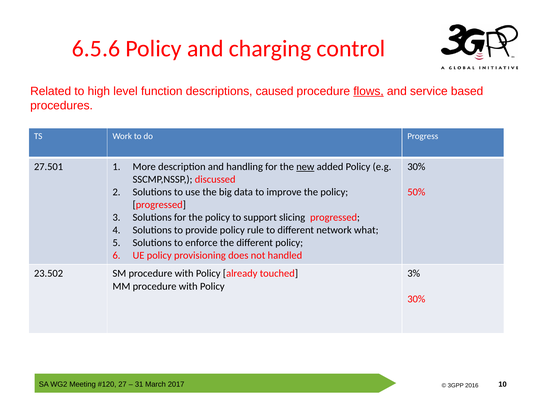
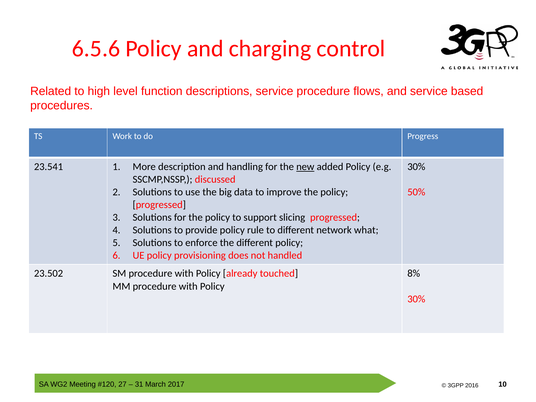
descriptions caused: caused -> service
flows underline: present -> none
27.501: 27.501 -> 23.541
3%: 3% -> 8%
